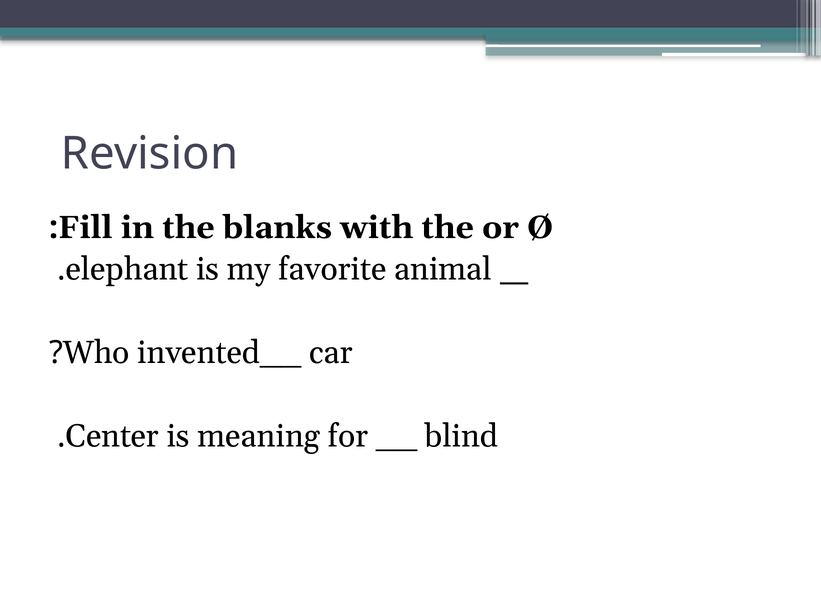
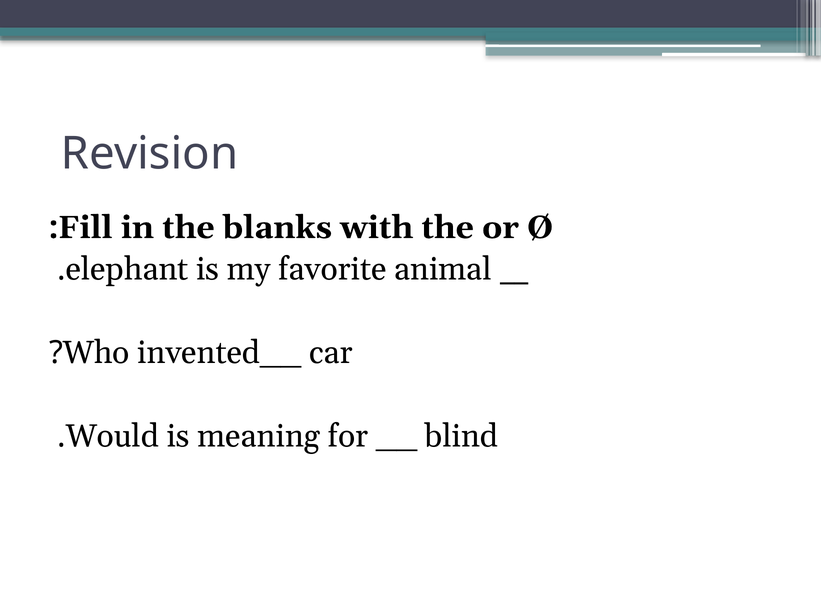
Center: Center -> Would
